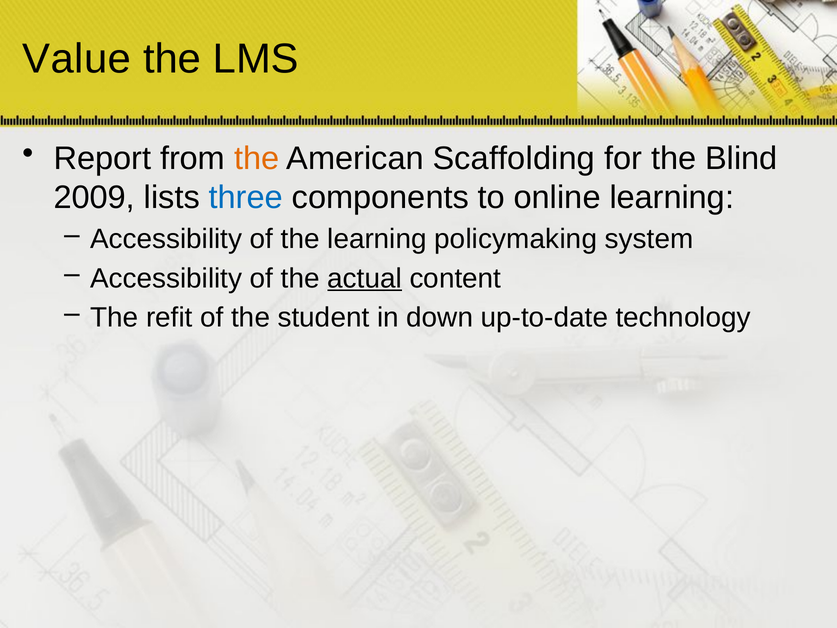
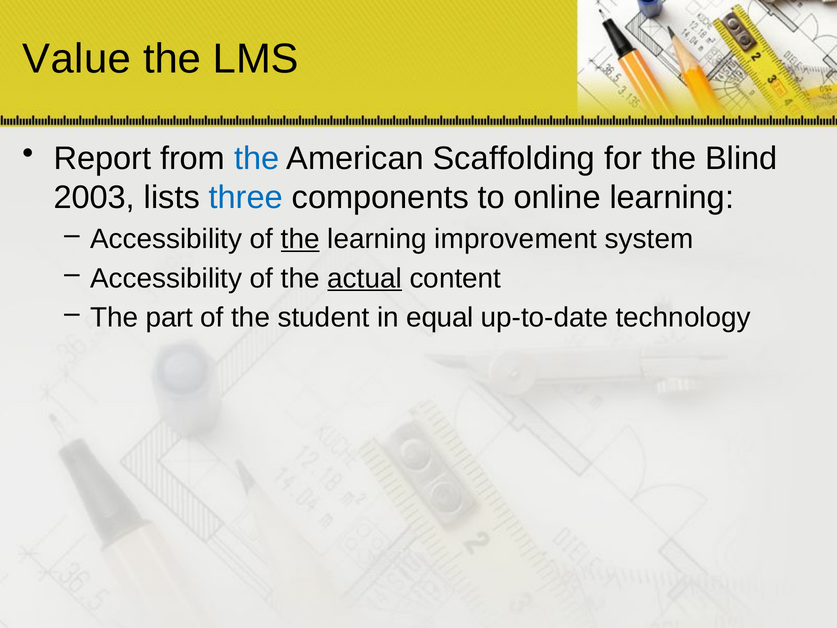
the at (257, 159) colour: orange -> blue
2009: 2009 -> 2003
the at (300, 239) underline: none -> present
policymaking: policymaking -> improvement
refit: refit -> part
down: down -> equal
